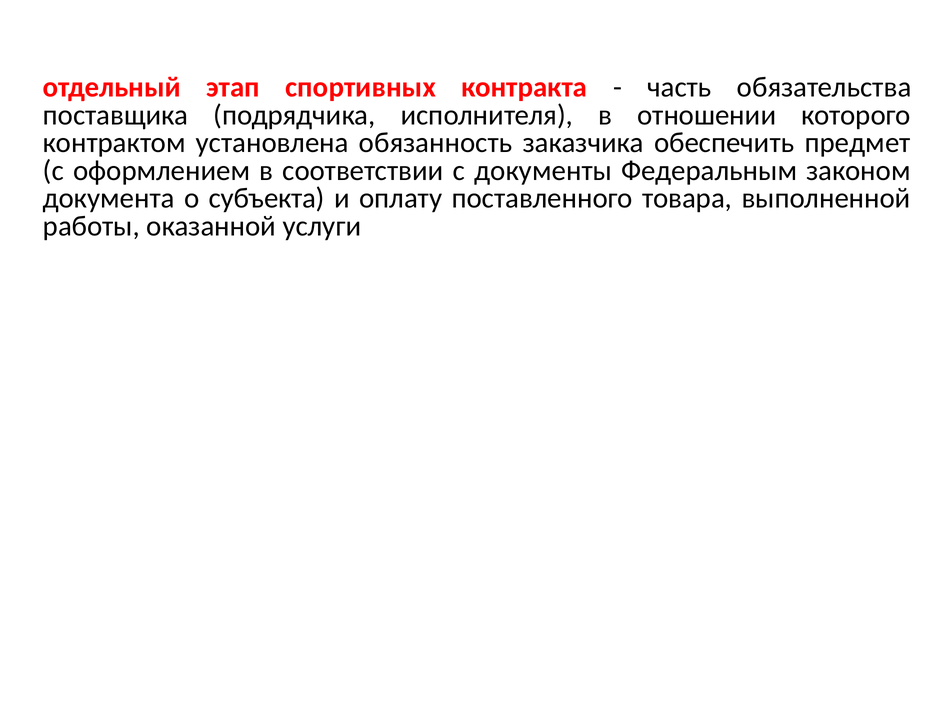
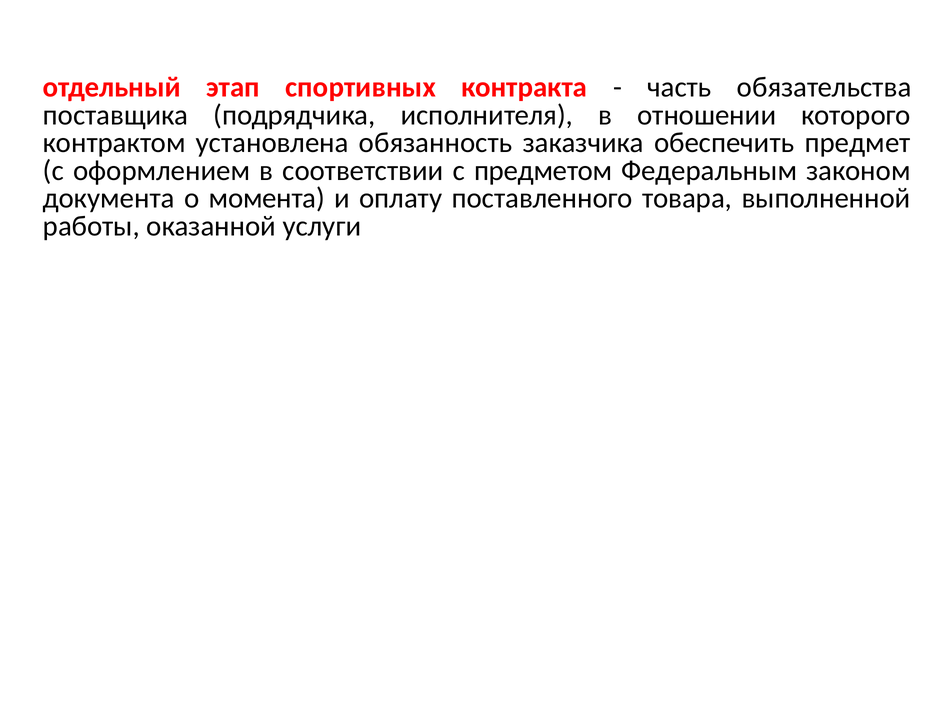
документы: документы -> предметом
субъекта: субъекта -> момента
